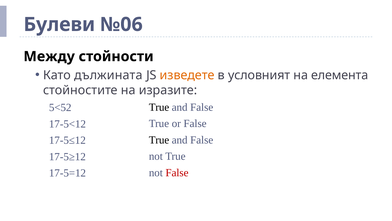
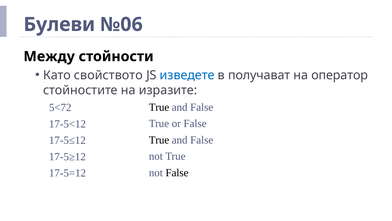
дължината: дължината -> свойството
изведете colour: orange -> blue
условният: условният -> получават
елемента: елемента -> оператор
5<52: 5<52 -> 5<72
False at (177, 172) colour: red -> black
